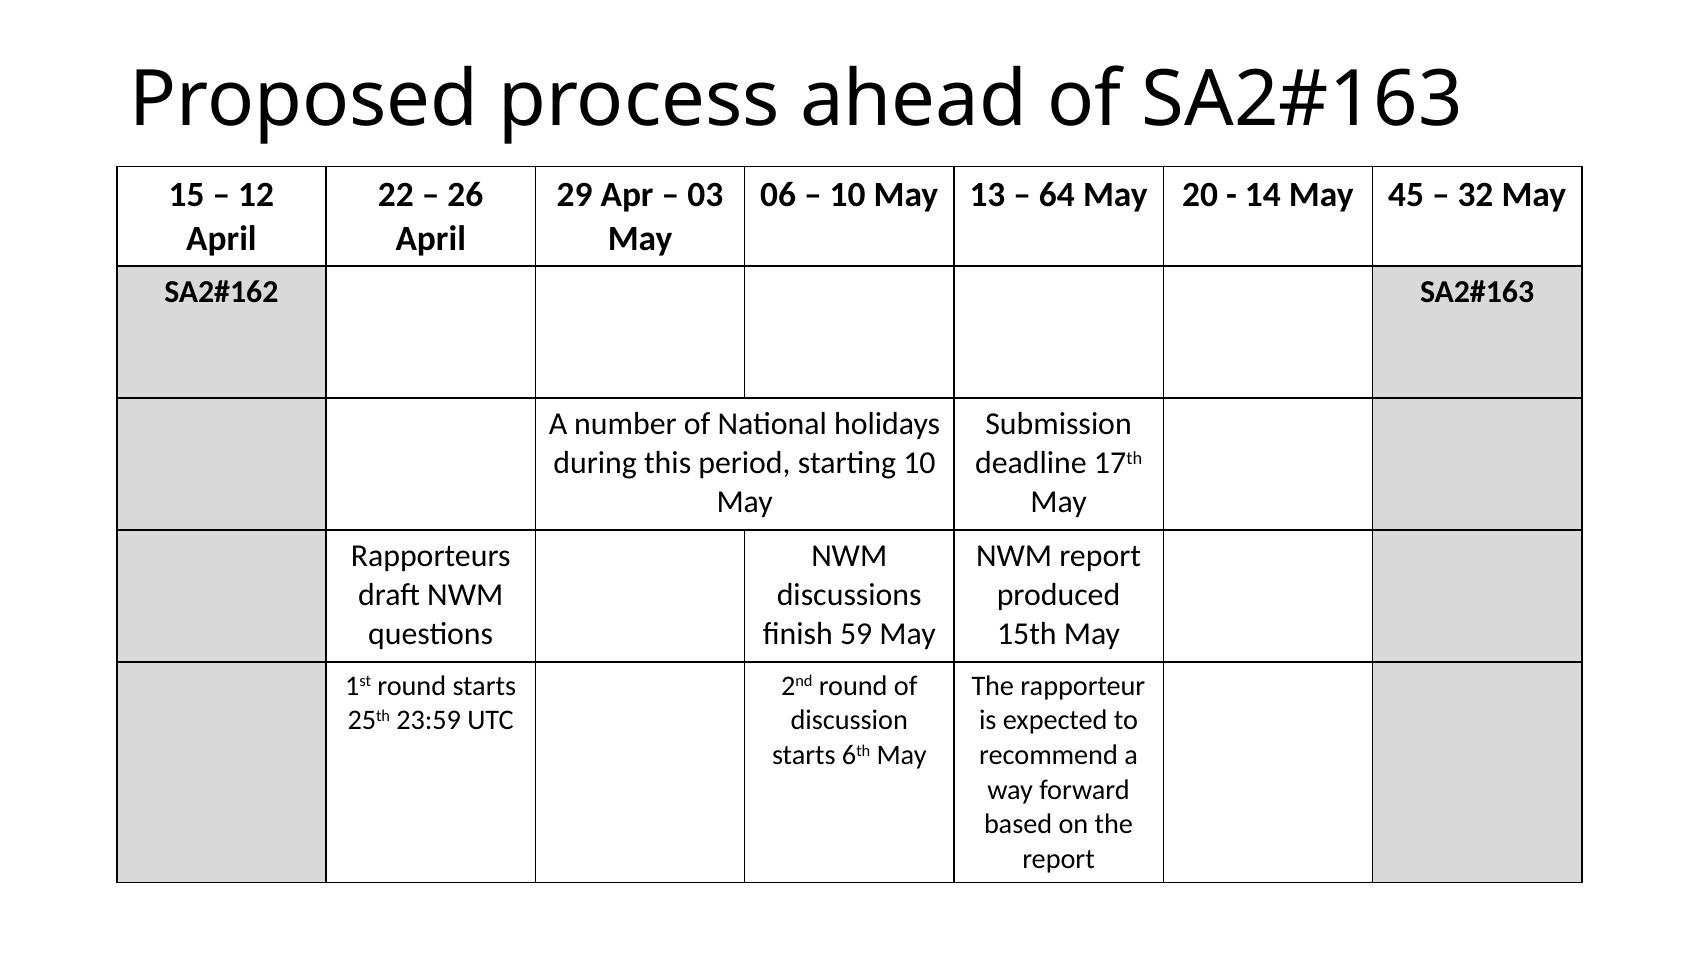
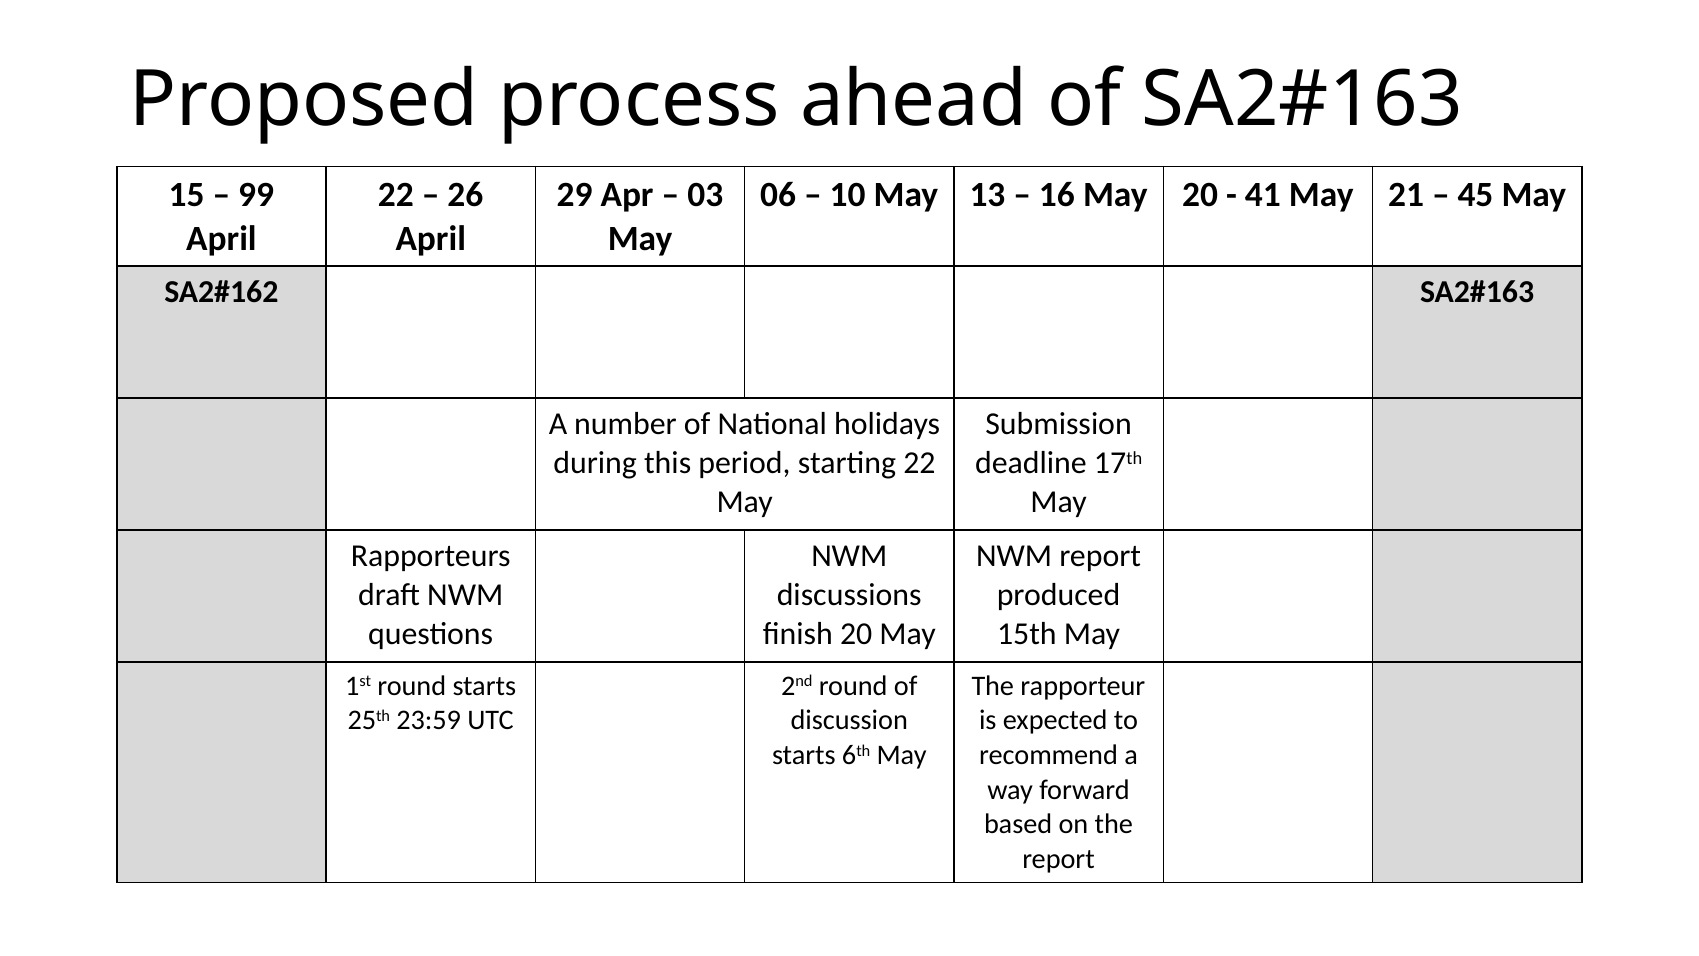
12: 12 -> 99
64: 64 -> 16
14: 14 -> 41
45: 45 -> 21
32: 32 -> 45
starting 10: 10 -> 22
finish 59: 59 -> 20
